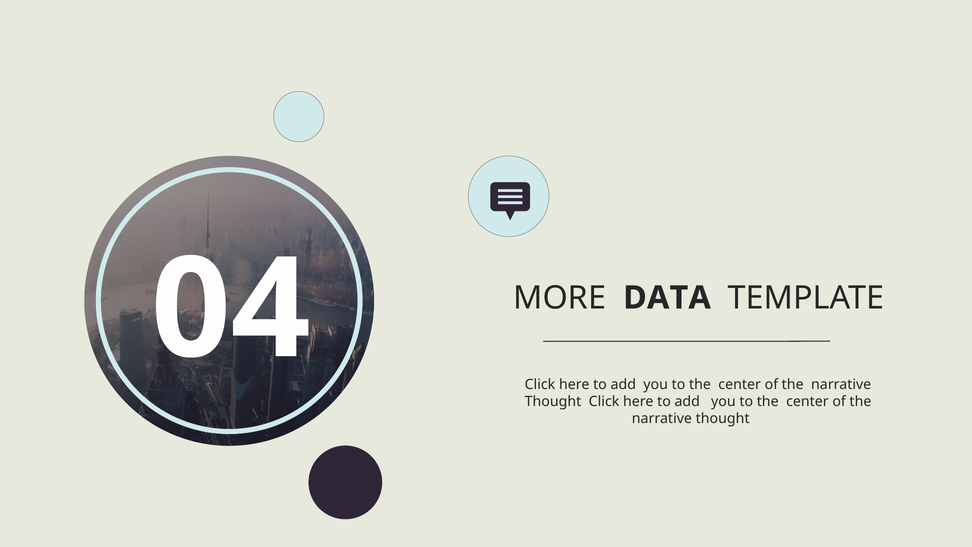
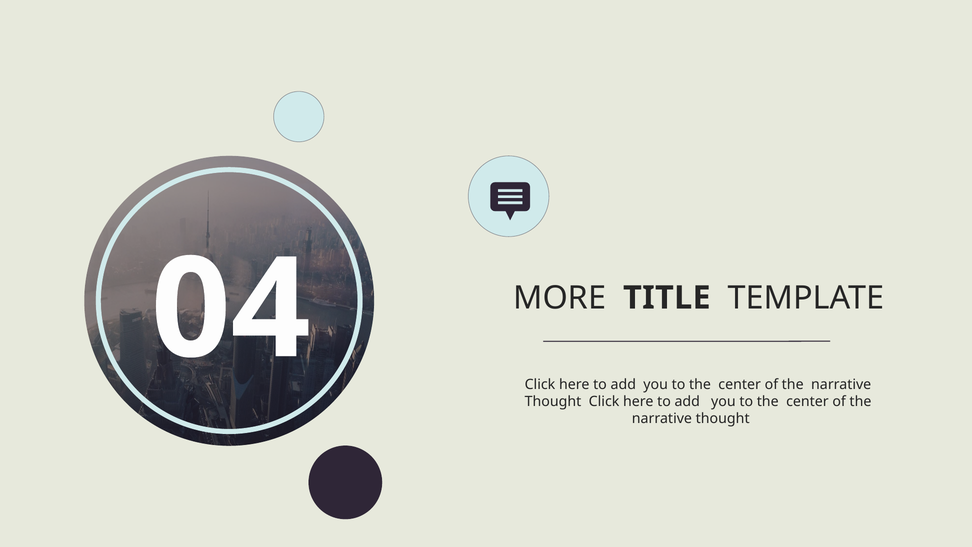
DATA: DATA -> TITLE
